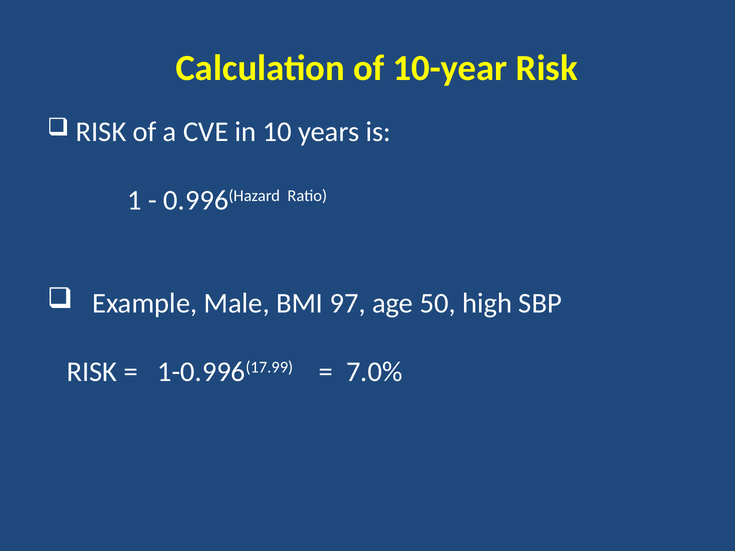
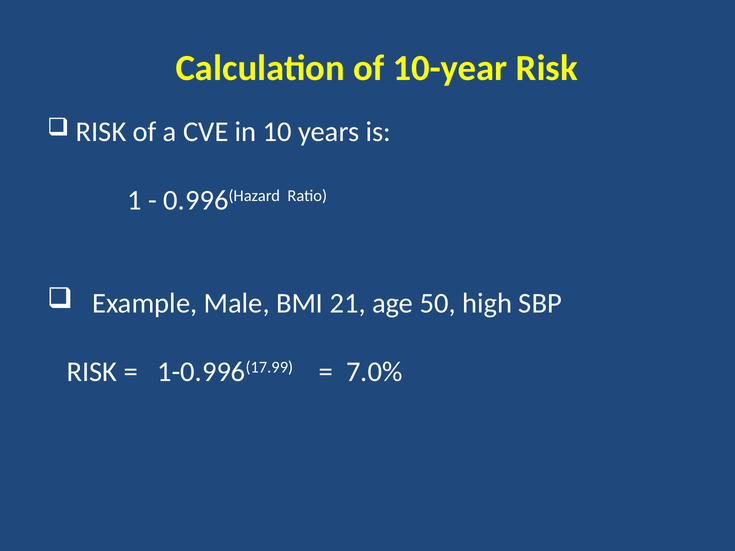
97: 97 -> 21
